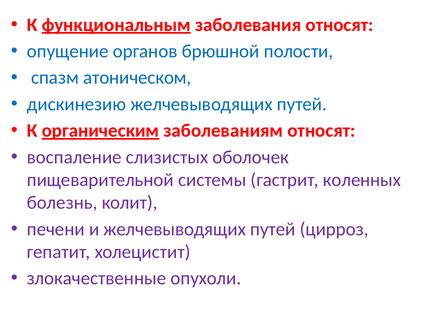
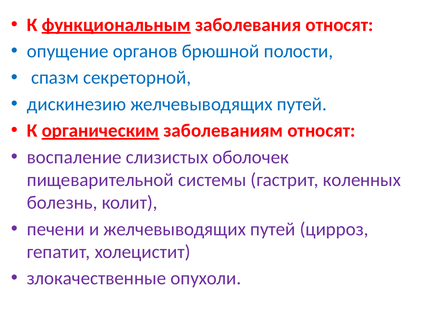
атоническом: атоническом -> секреторной
